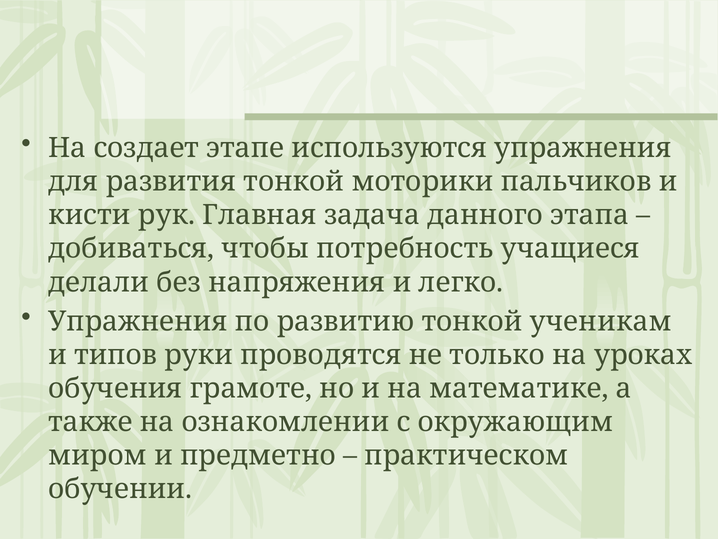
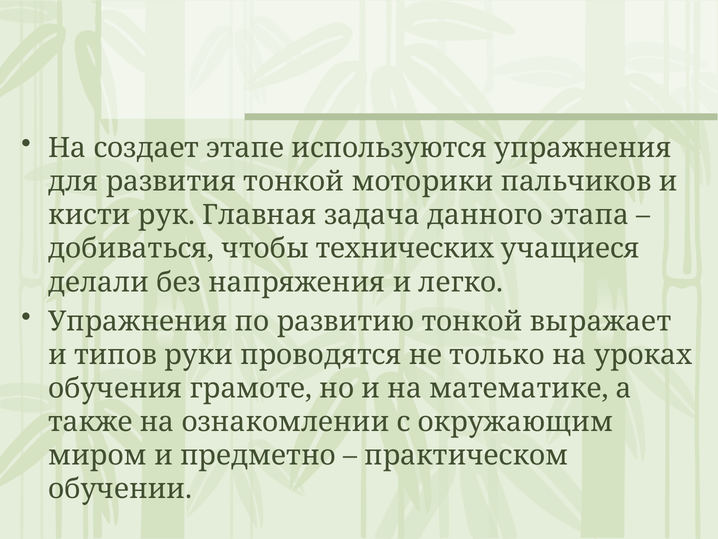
потребность: потребность -> технических
ученикам: ученикам -> выражает
